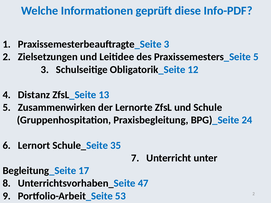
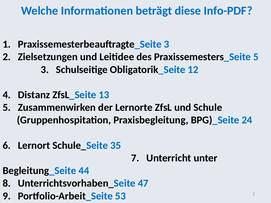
geprüft: geprüft -> beträgt
17: 17 -> 44
